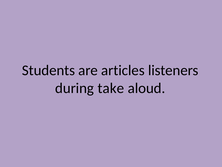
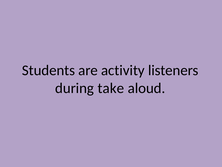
articles: articles -> activity
